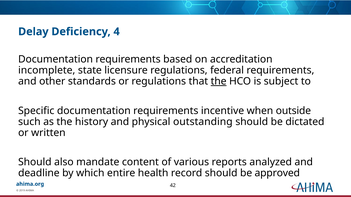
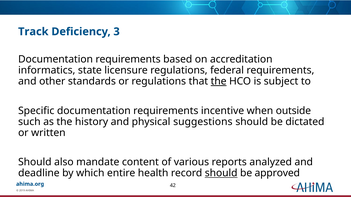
Delay: Delay -> Track
4: 4 -> 3
incomplete: incomplete -> informatics
outstanding: outstanding -> suggestions
should at (221, 174) underline: none -> present
